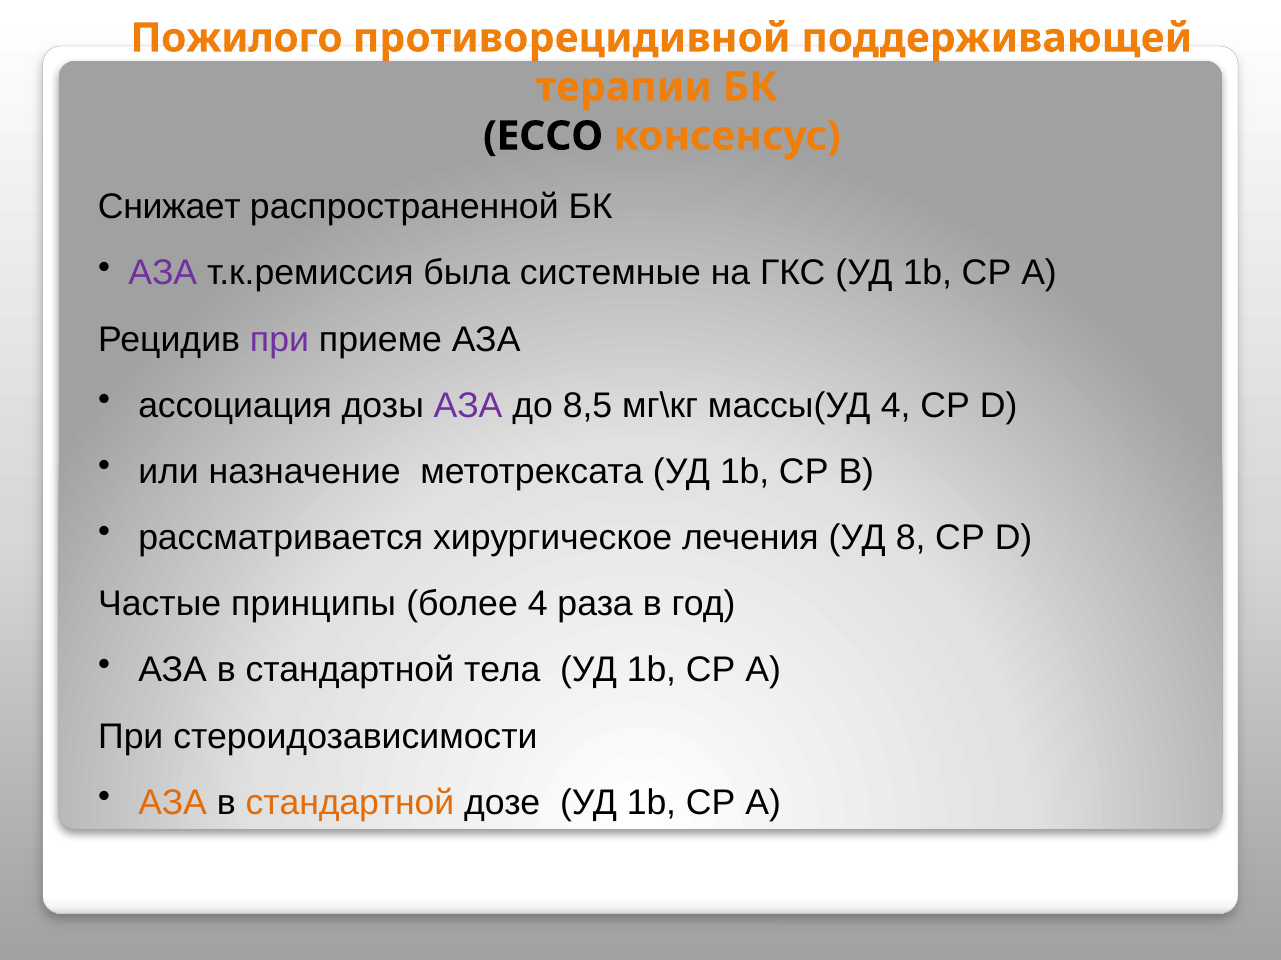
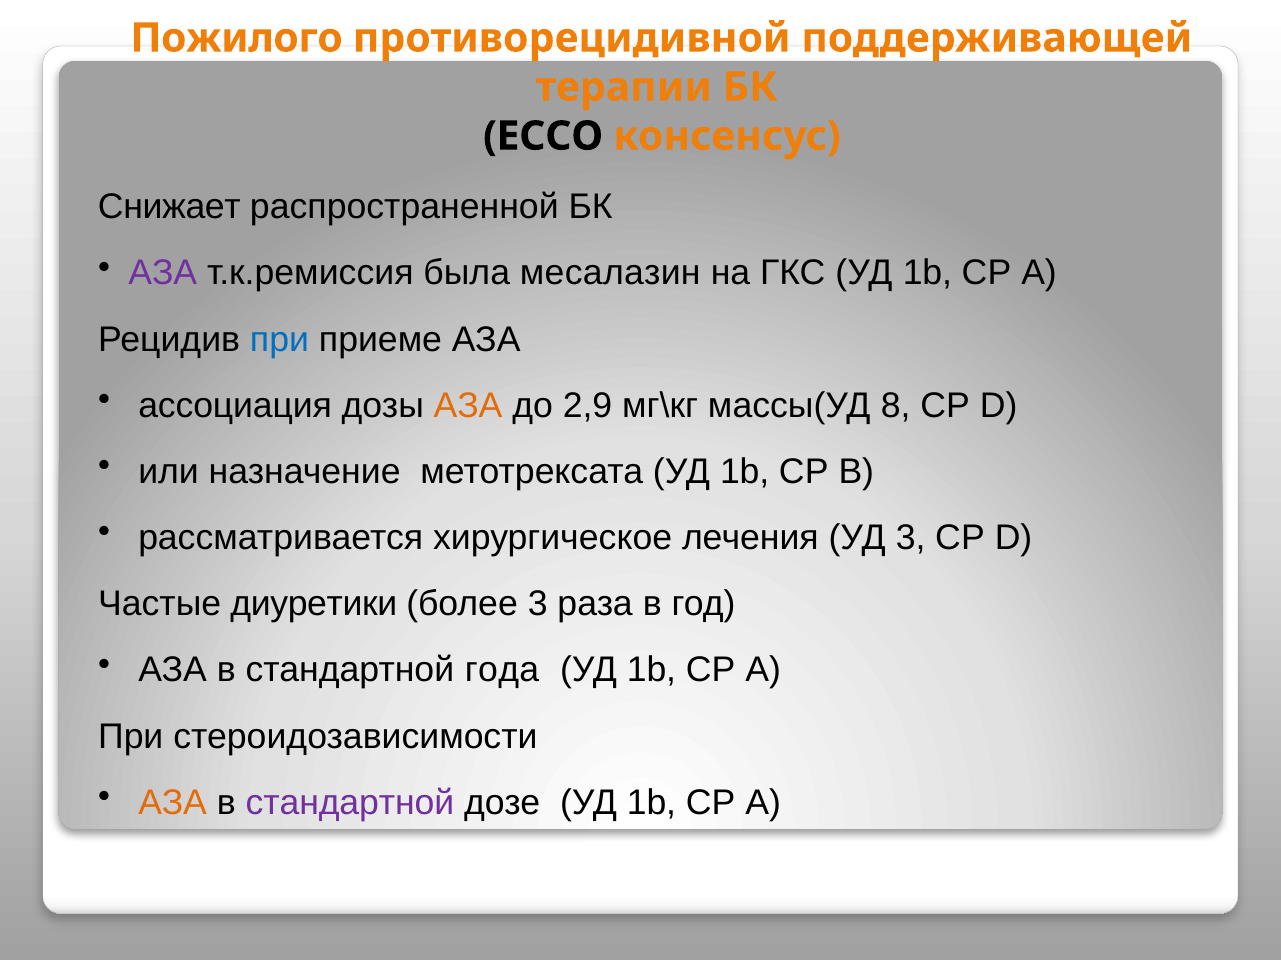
системные: системные -> месалазин
при at (279, 340) colour: purple -> blue
АЗА at (468, 406) colour: purple -> orange
8,5: 8,5 -> 2,9
массы(УД 4: 4 -> 8
УД 8: 8 -> 3
принципы: принципы -> диуретики
более 4: 4 -> 3
тела: тела -> года
стандартной at (350, 803) colour: orange -> purple
